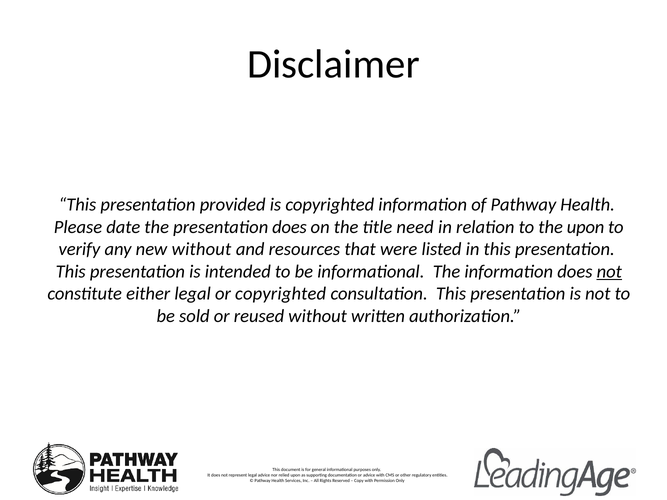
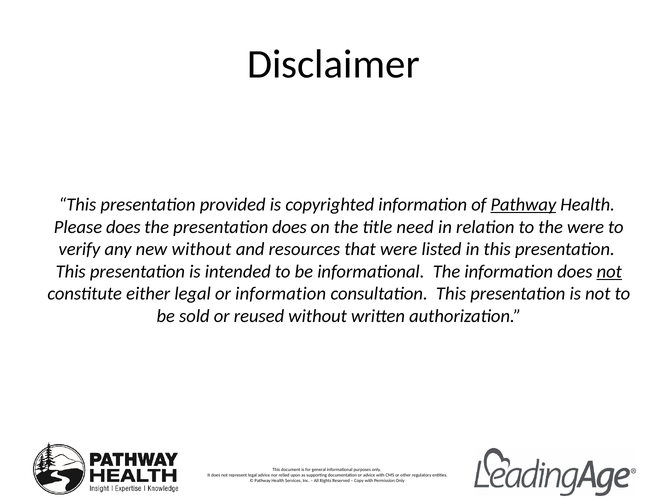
Pathway at (523, 205) underline: none -> present
Please date: date -> does
the upon: upon -> were
or copyrighted: copyrighted -> information
